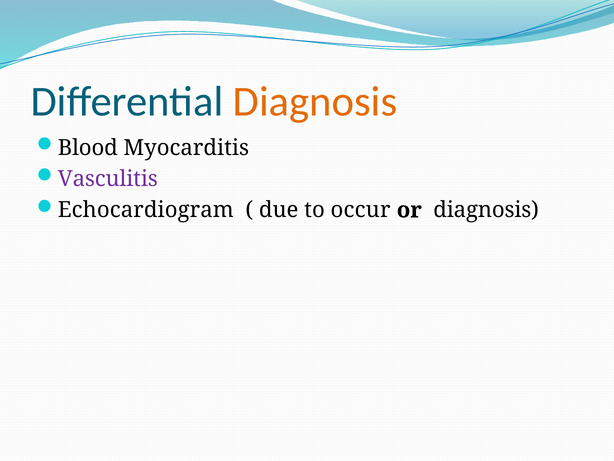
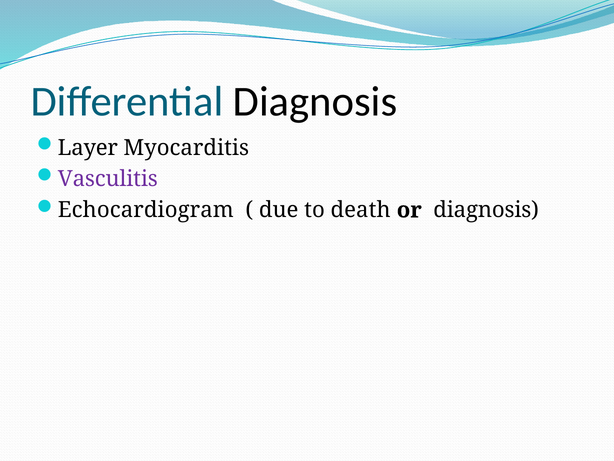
Diagnosis at (315, 101) colour: orange -> black
Blood: Blood -> Layer
occur: occur -> death
